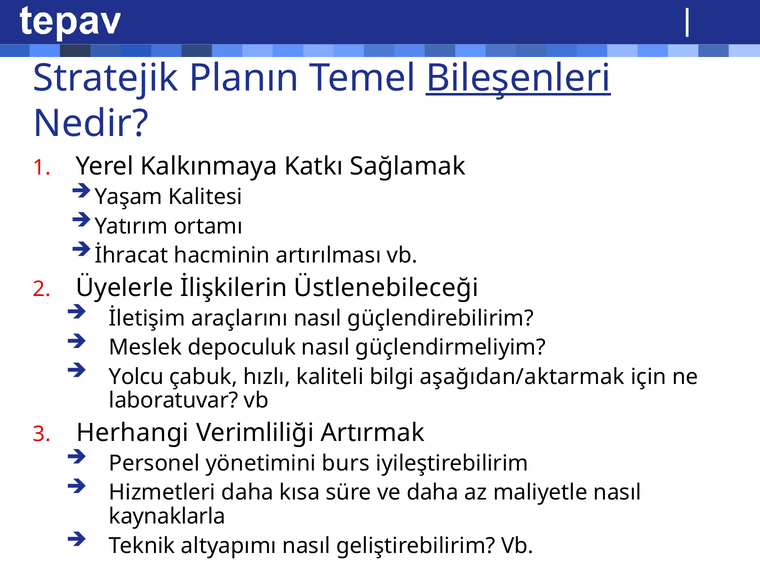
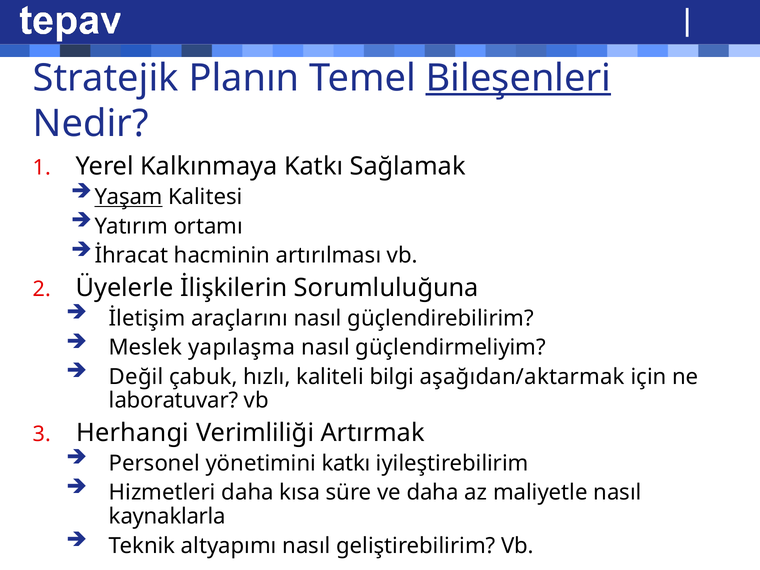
Yaşam underline: none -> present
Üstlenebileceği: Üstlenebileceği -> Sorumluluğuna
depoculuk: depoculuk -> yapılaşma
Yolcu: Yolcu -> Değil
yönetimini burs: burs -> katkı
